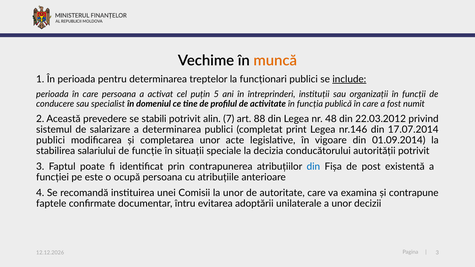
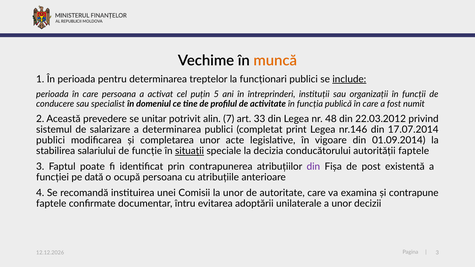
stabili: stabili -> unitar
88: 88 -> 33
situații underline: none -> present
autorității potrivit: potrivit -> faptele
din at (313, 167) colour: blue -> purple
este: este -> dată
